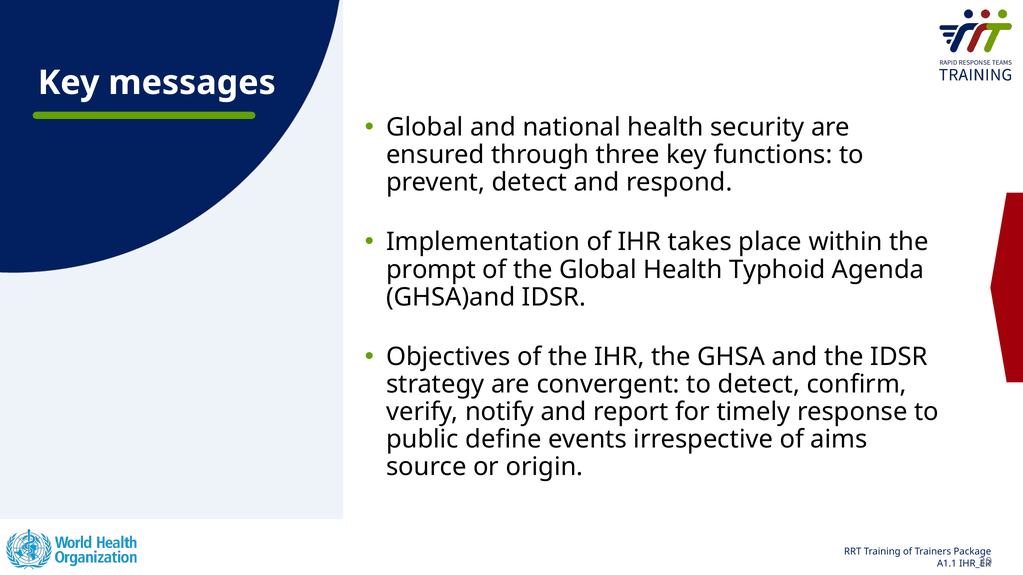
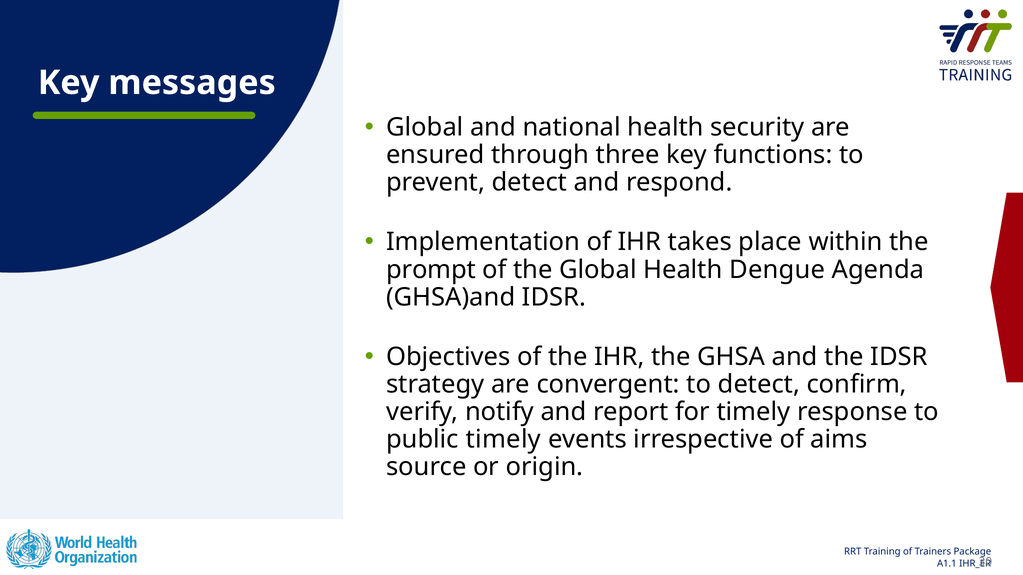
Typhoid: Typhoid -> Dengue
public define: define -> timely
